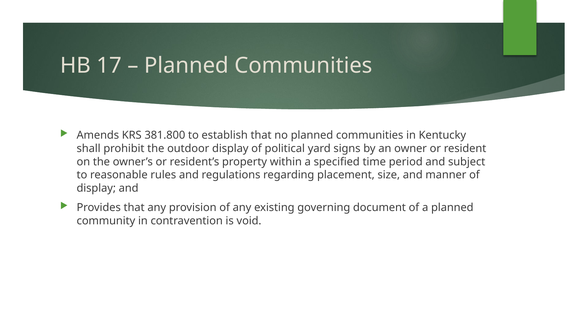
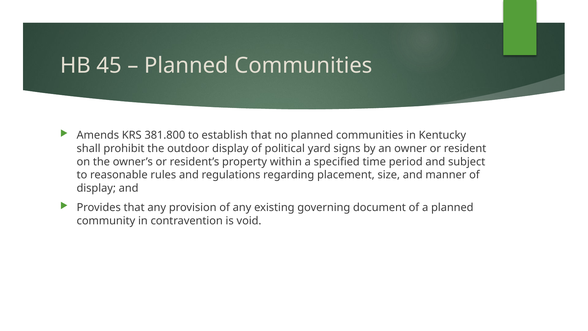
17: 17 -> 45
